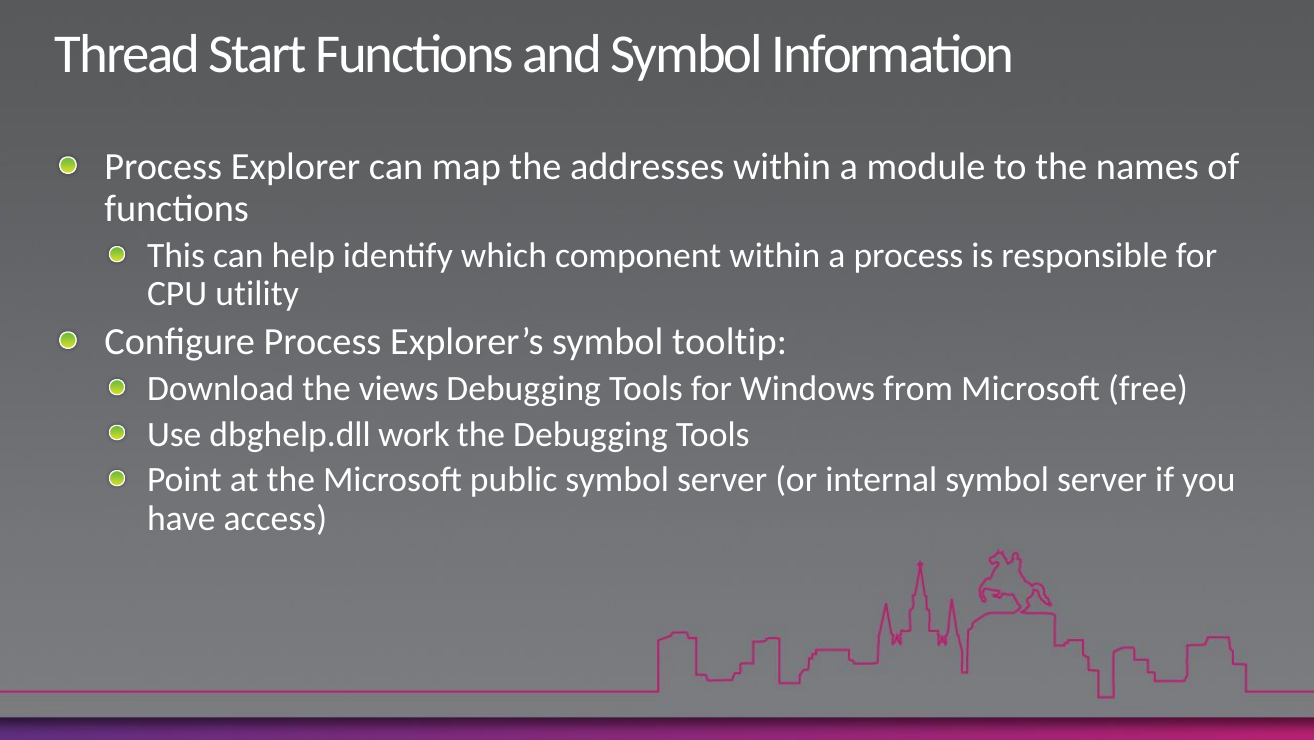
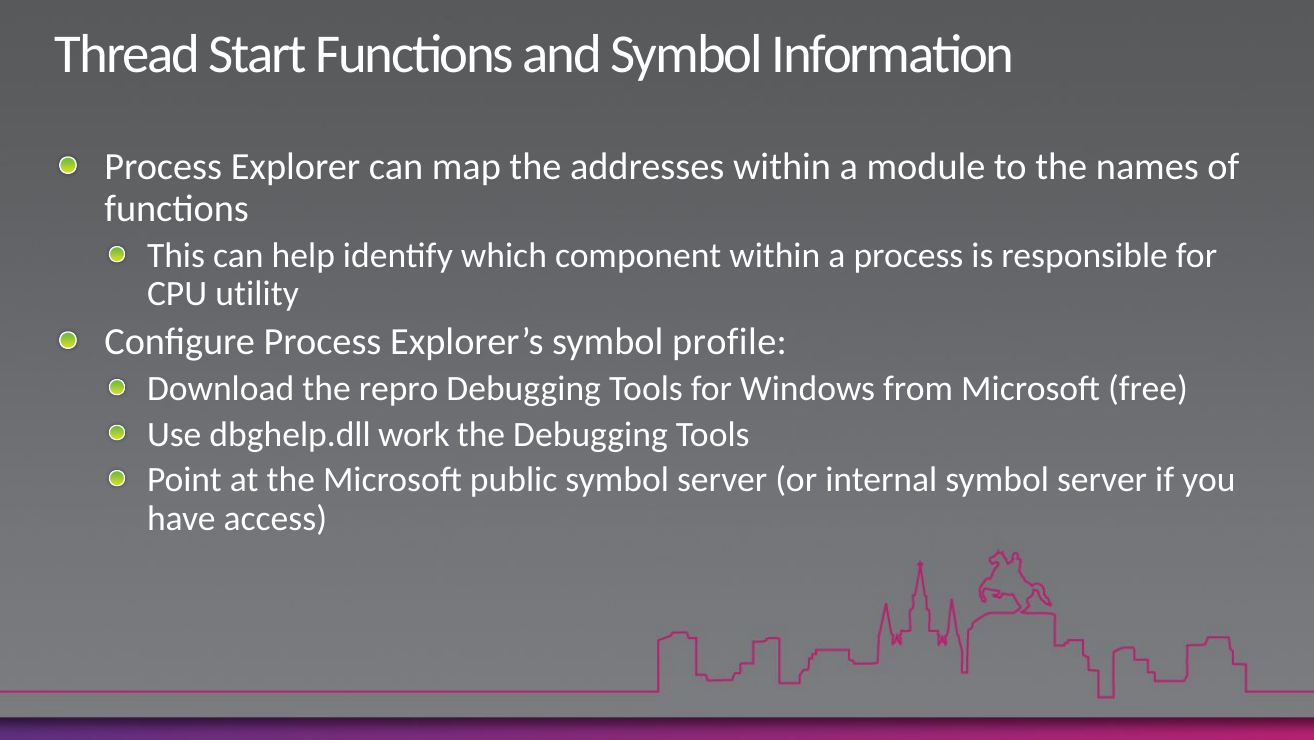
tooltip: tooltip -> profile
views: views -> repro
